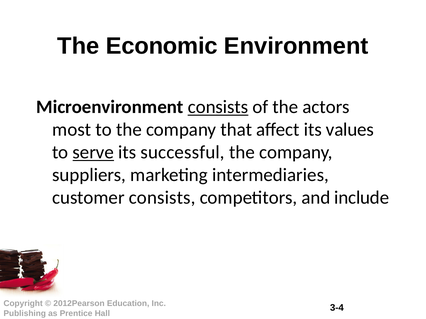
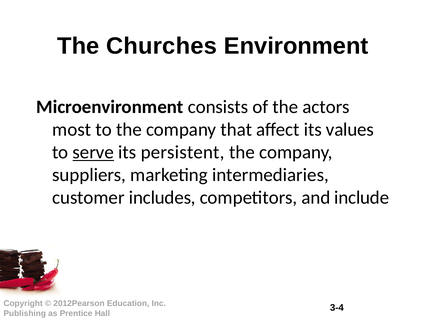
Economic: Economic -> Churches
consists at (218, 107) underline: present -> none
successful: successful -> persistent
customer consists: consists -> includes
